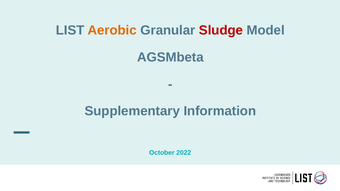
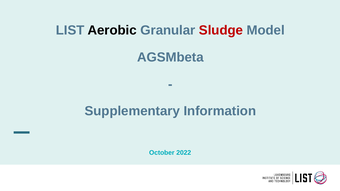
Aerobic colour: orange -> black
